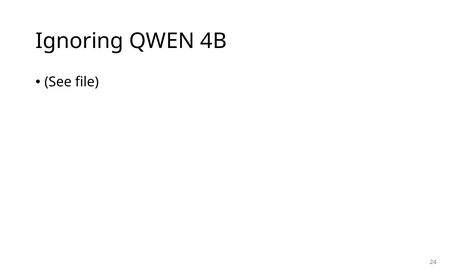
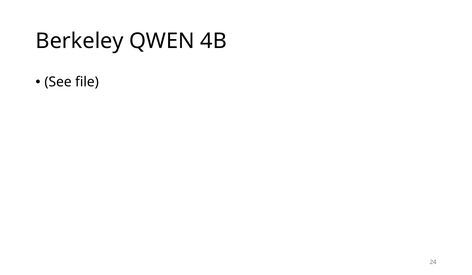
Ignoring: Ignoring -> Berkeley
